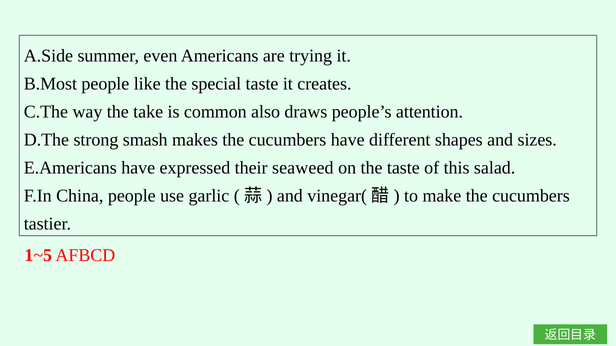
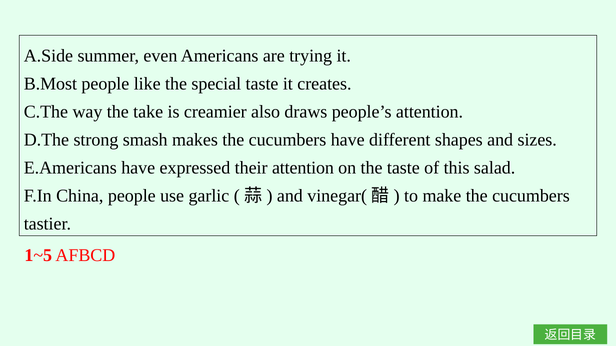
common: common -> creamier
their seaweed: seaweed -> attention
